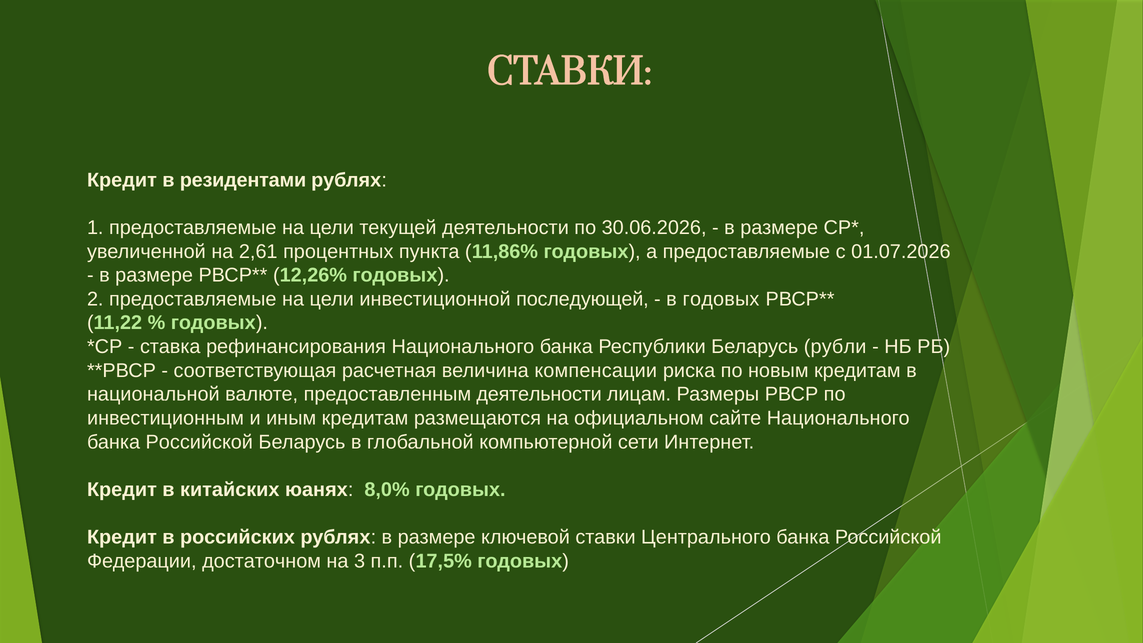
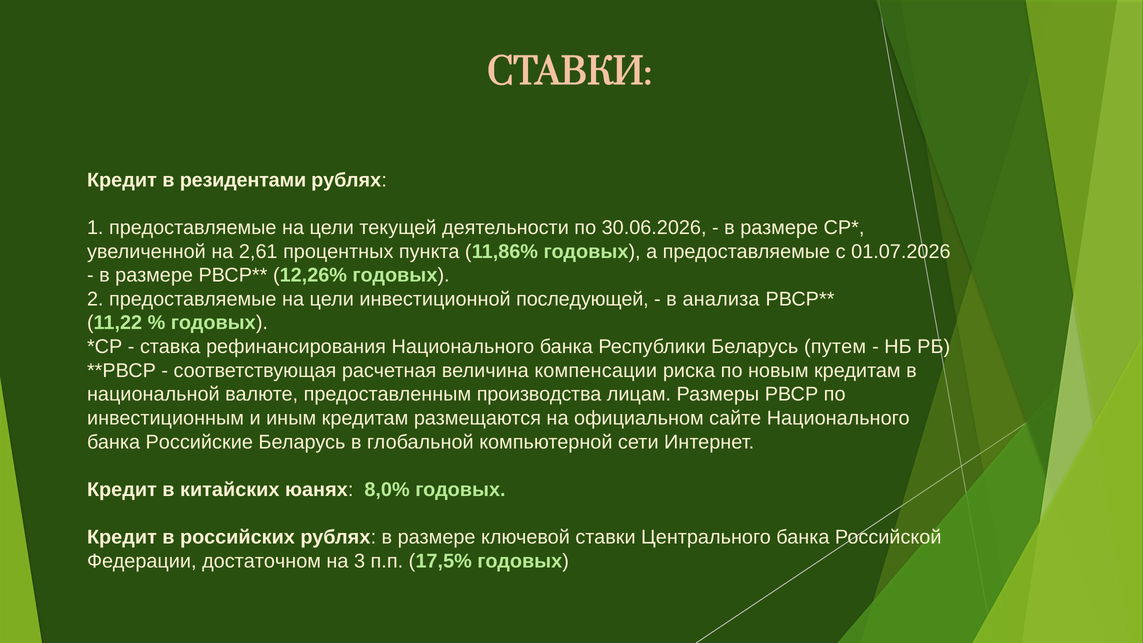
в годовых: годовых -> анализа
рубли: рубли -> путем
предоставленным деятельности: деятельности -> производства
Российской at (199, 442): Российской -> Российские
